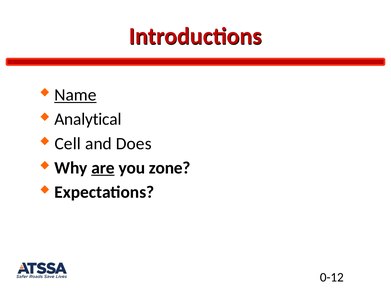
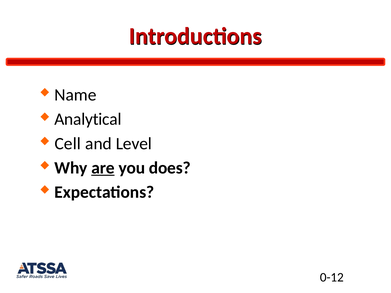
Name underline: present -> none
Does: Does -> Level
zone: zone -> does
